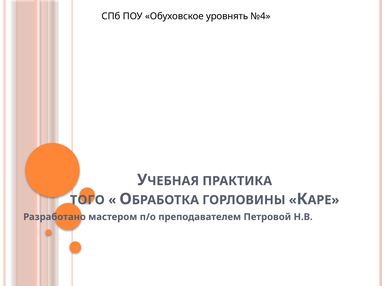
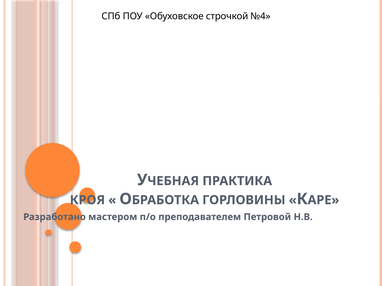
уровнять: уровнять -> строчкой
ТОГО: ТОГО -> КРОЯ
